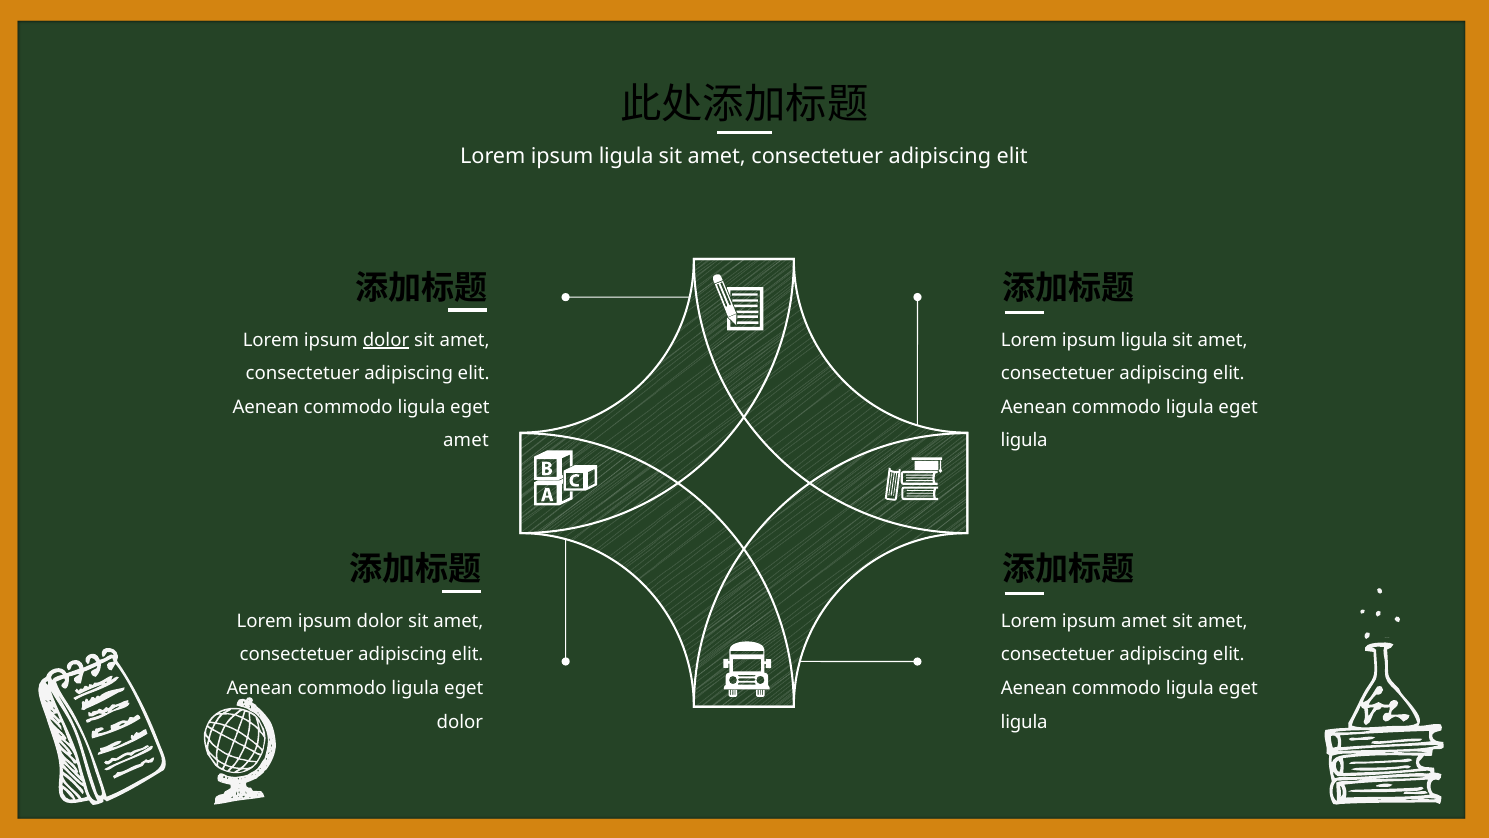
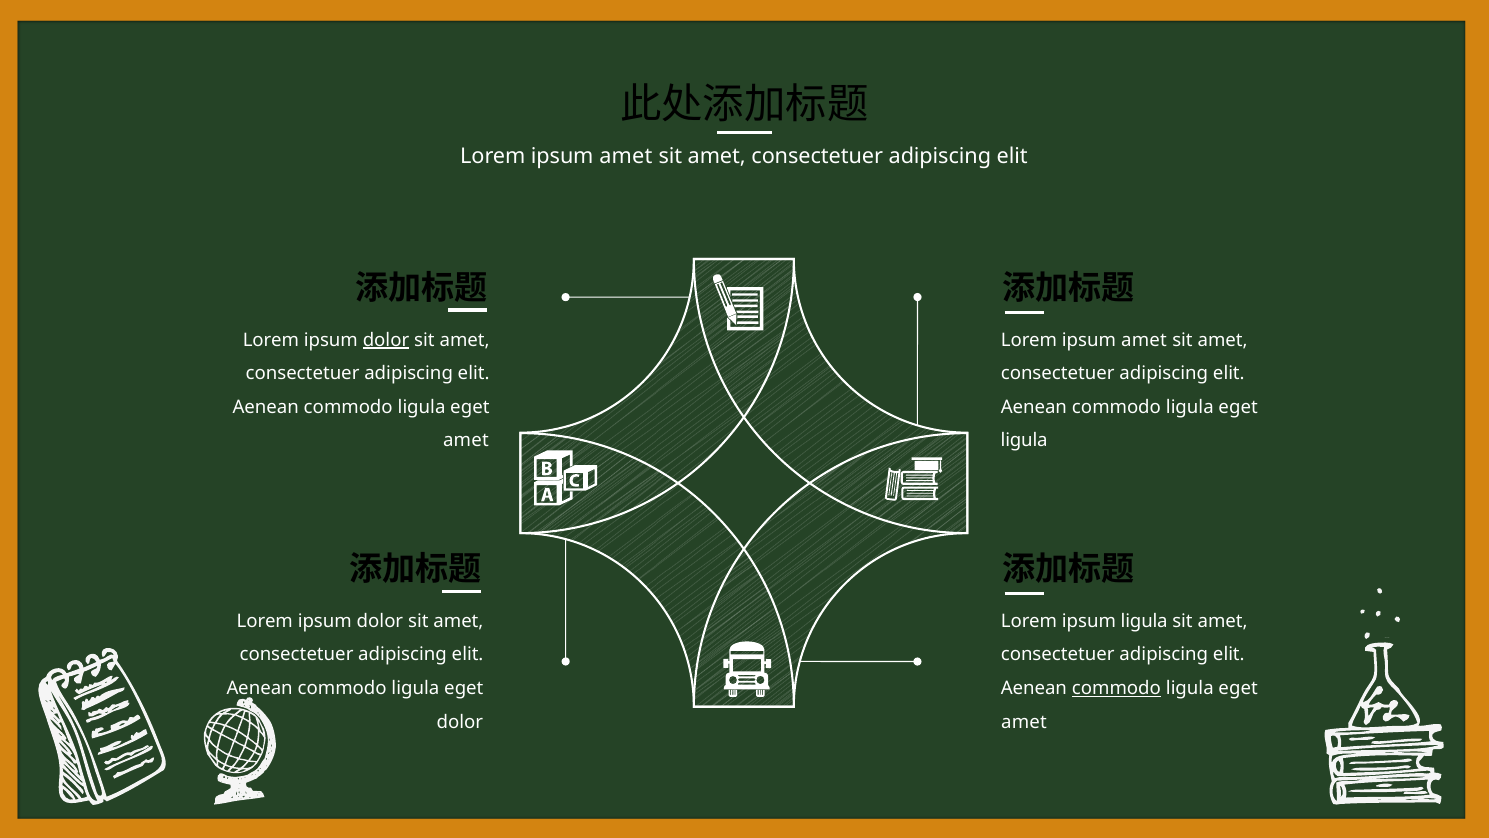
ligula at (626, 156): ligula -> amet
ligula at (1144, 340): ligula -> amet
ipsum amet: amet -> ligula
commodo at (1116, 688) underline: none -> present
ligula at (1024, 722): ligula -> amet
